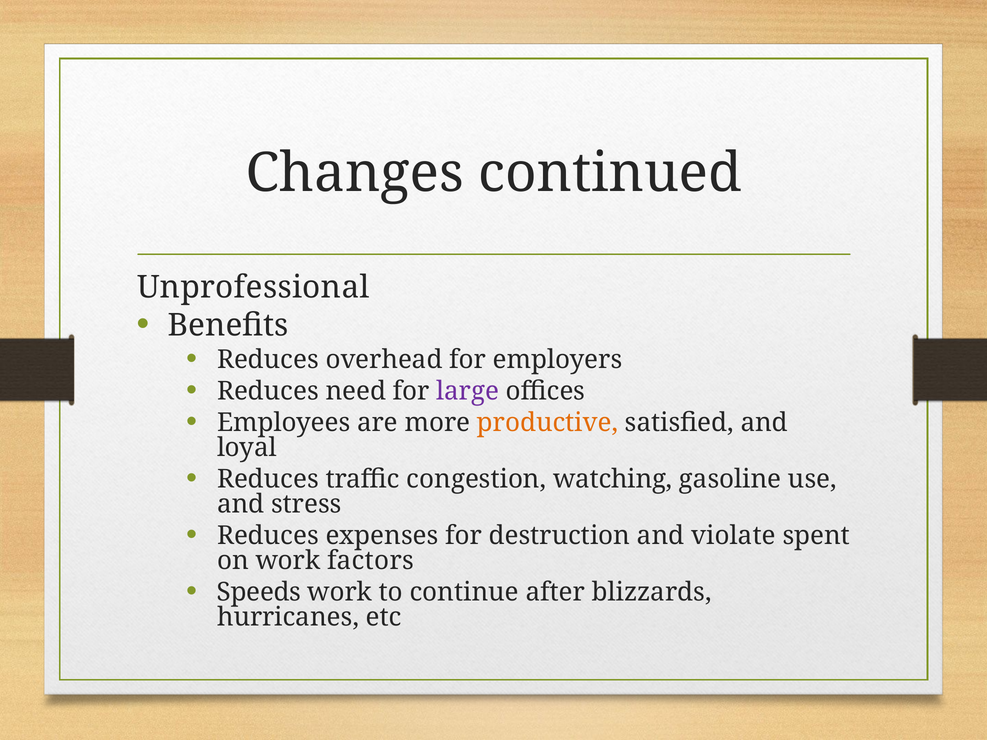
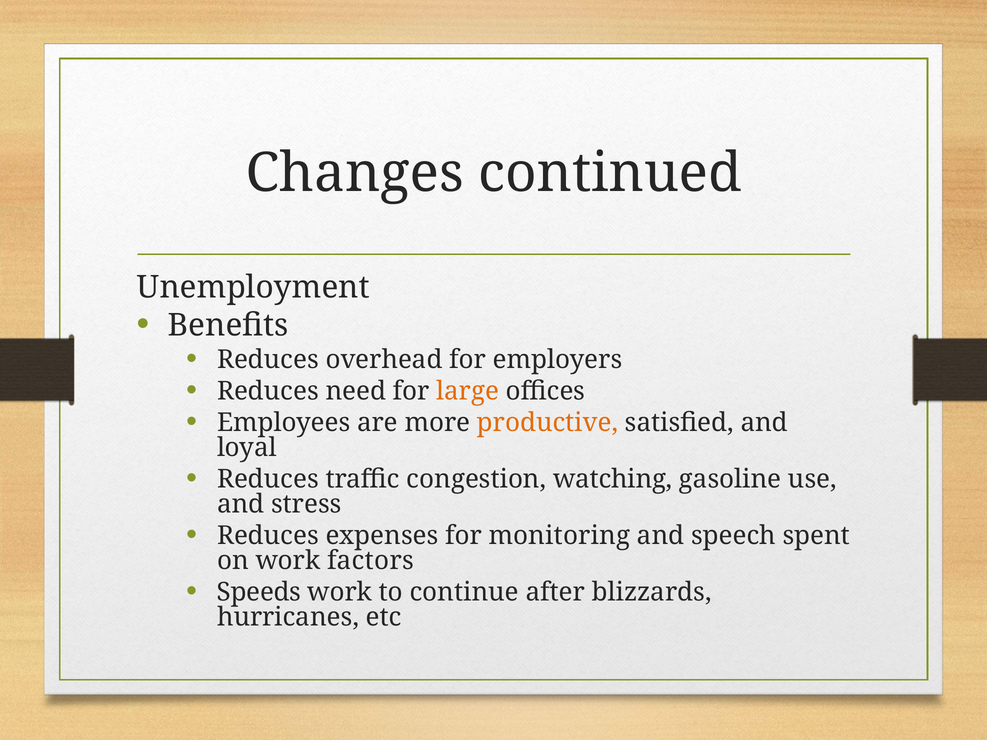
Unprofessional: Unprofessional -> Unemployment
large colour: purple -> orange
destruction: destruction -> monitoring
violate: violate -> speech
